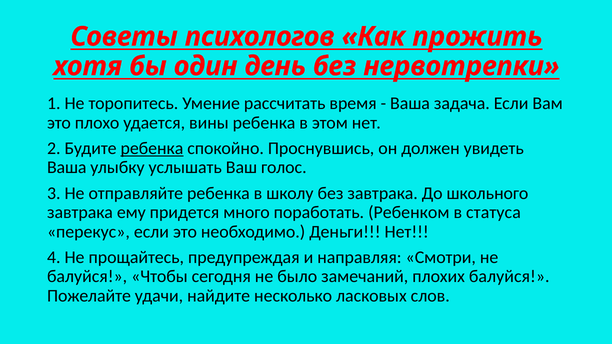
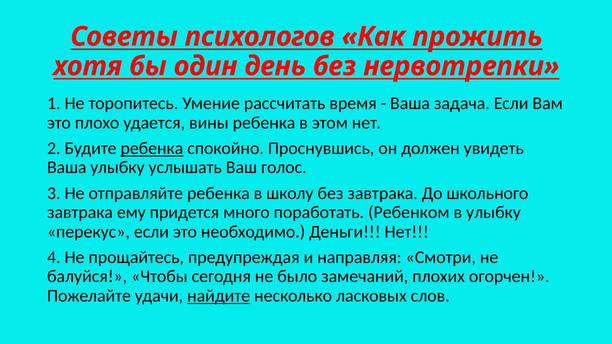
в статуса: статуса -> улыбку
плохих балуйся: балуйся -> огорчен
найдите underline: none -> present
